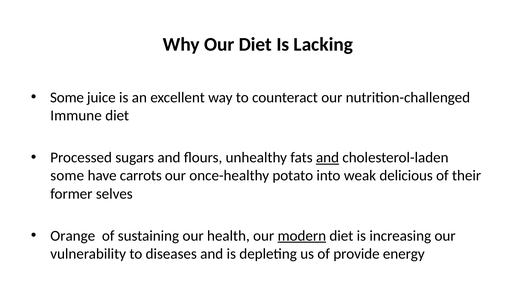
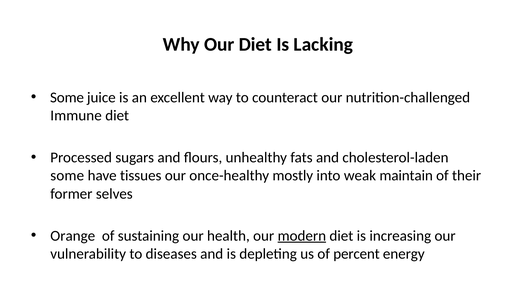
and at (328, 158) underline: present -> none
carrots: carrots -> tissues
potato: potato -> mostly
delicious: delicious -> maintain
provide: provide -> percent
